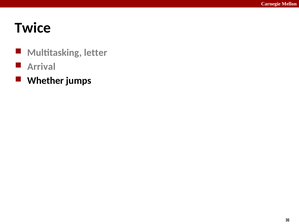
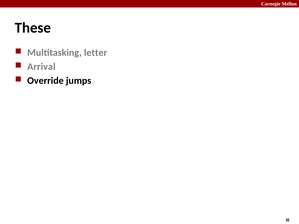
Twice: Twice -> These
Whether: Whether -> Override
